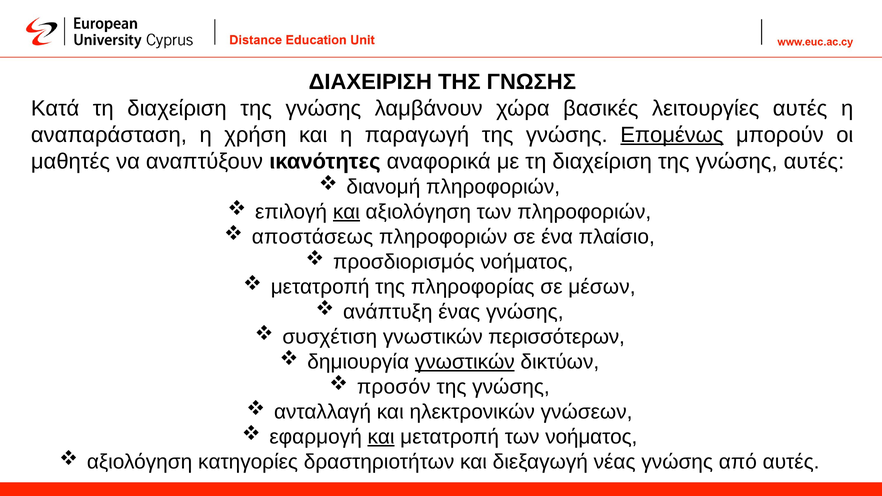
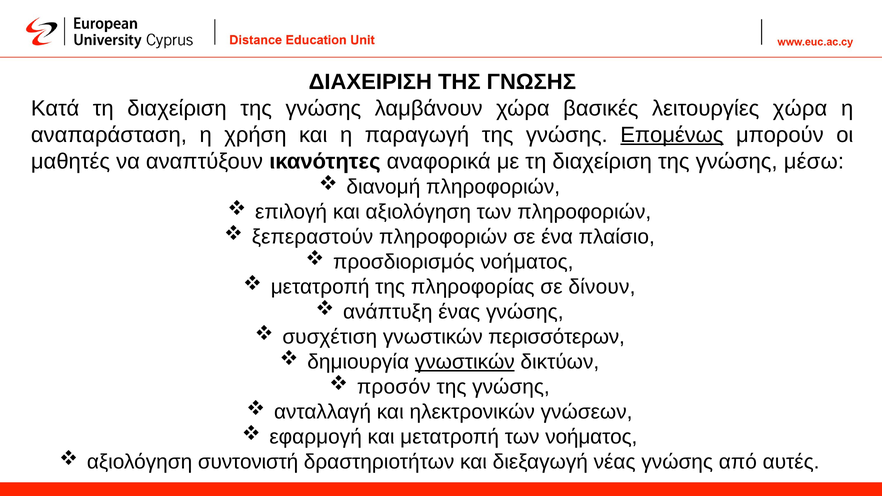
λειτουργίες αυτές: αυτές -> χώρα
γνώσης αυτές: αυτές -> μέσω
και at (346, 212) underline: present -> none
αποστάσεως: αποστάσεως -> ξεπεραστούν
μέσων: μέσων -> δίνουν
και at (381, 437) underline: present -> none
κατηγορίες: κατηγορίες -> συντονιστή
